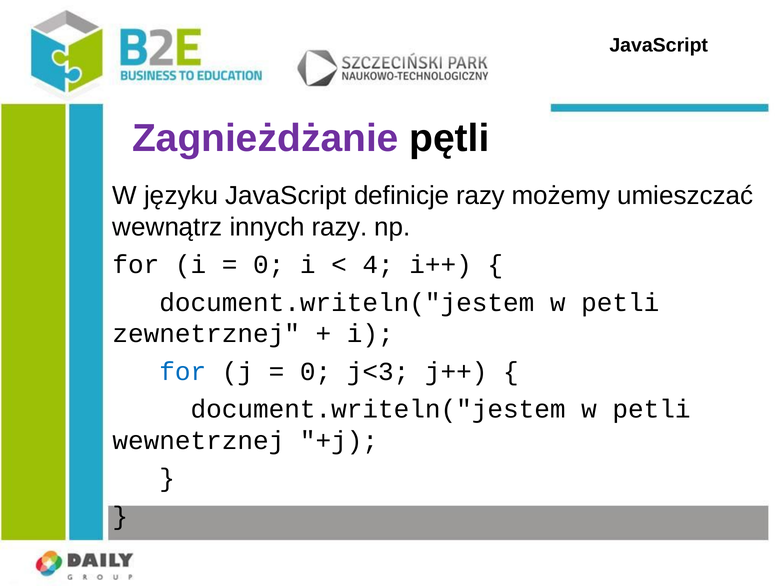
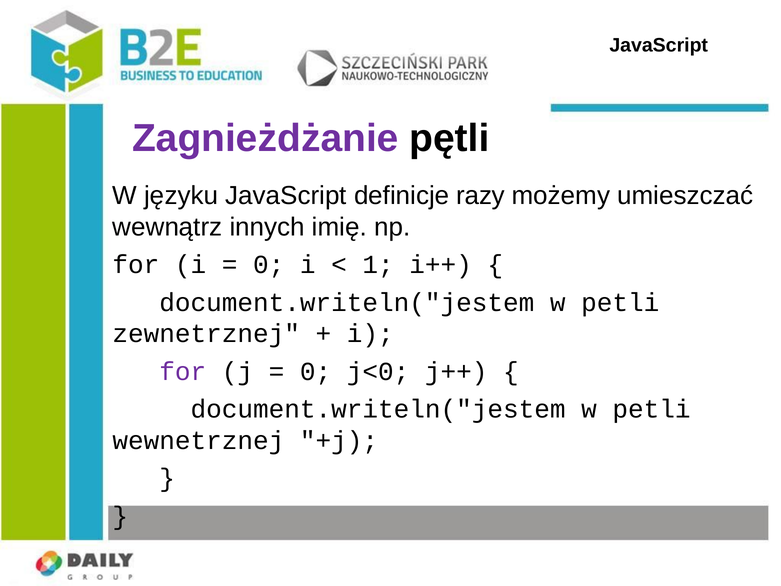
innych razy: razy -> imię
4: 4 -> 1
for at (183, 371) colour: blue -> purple
j<3: j<3 -> j<0
